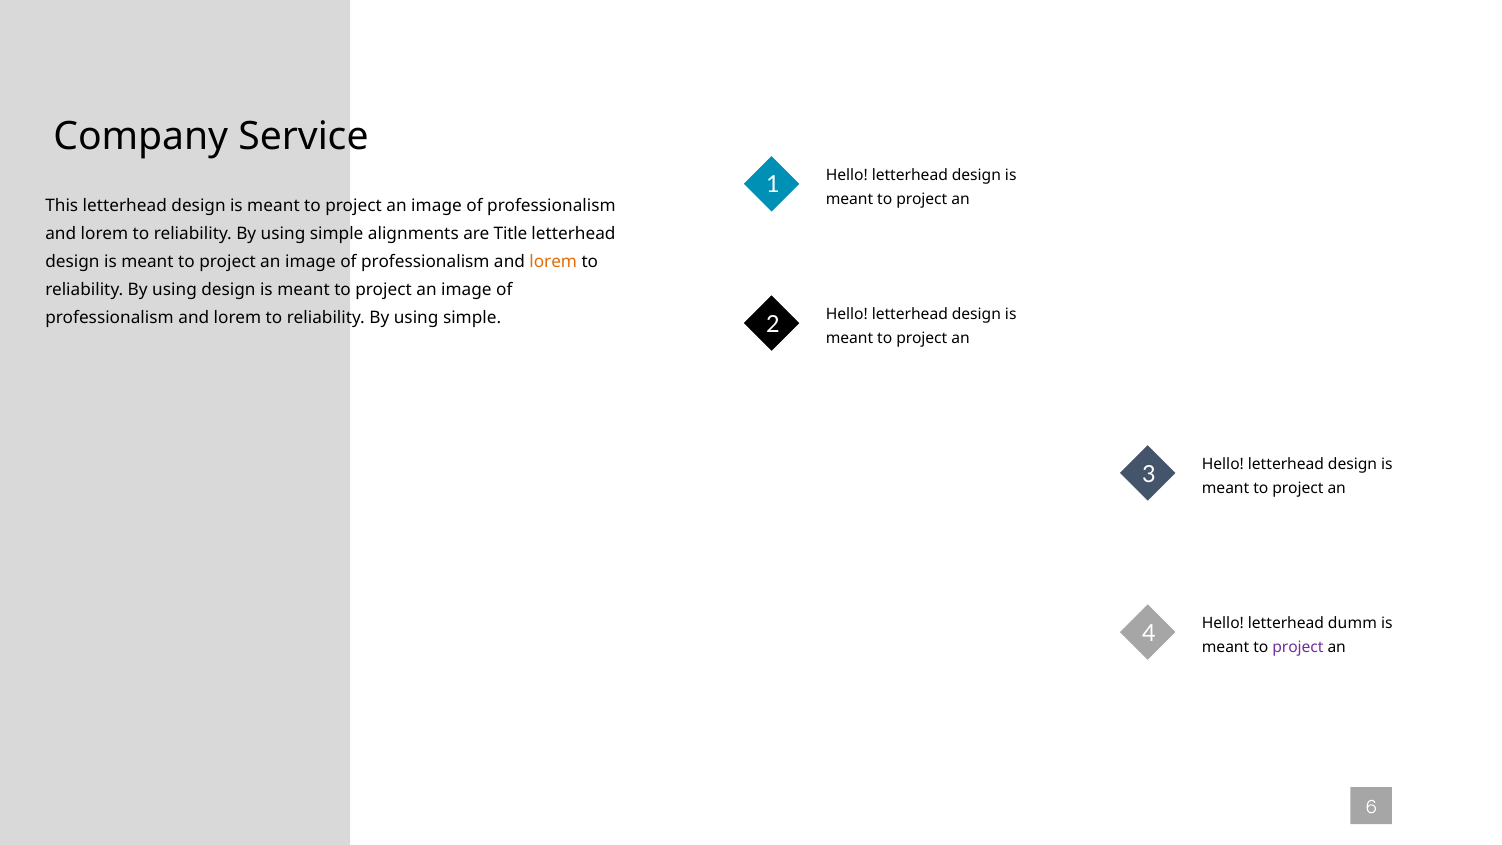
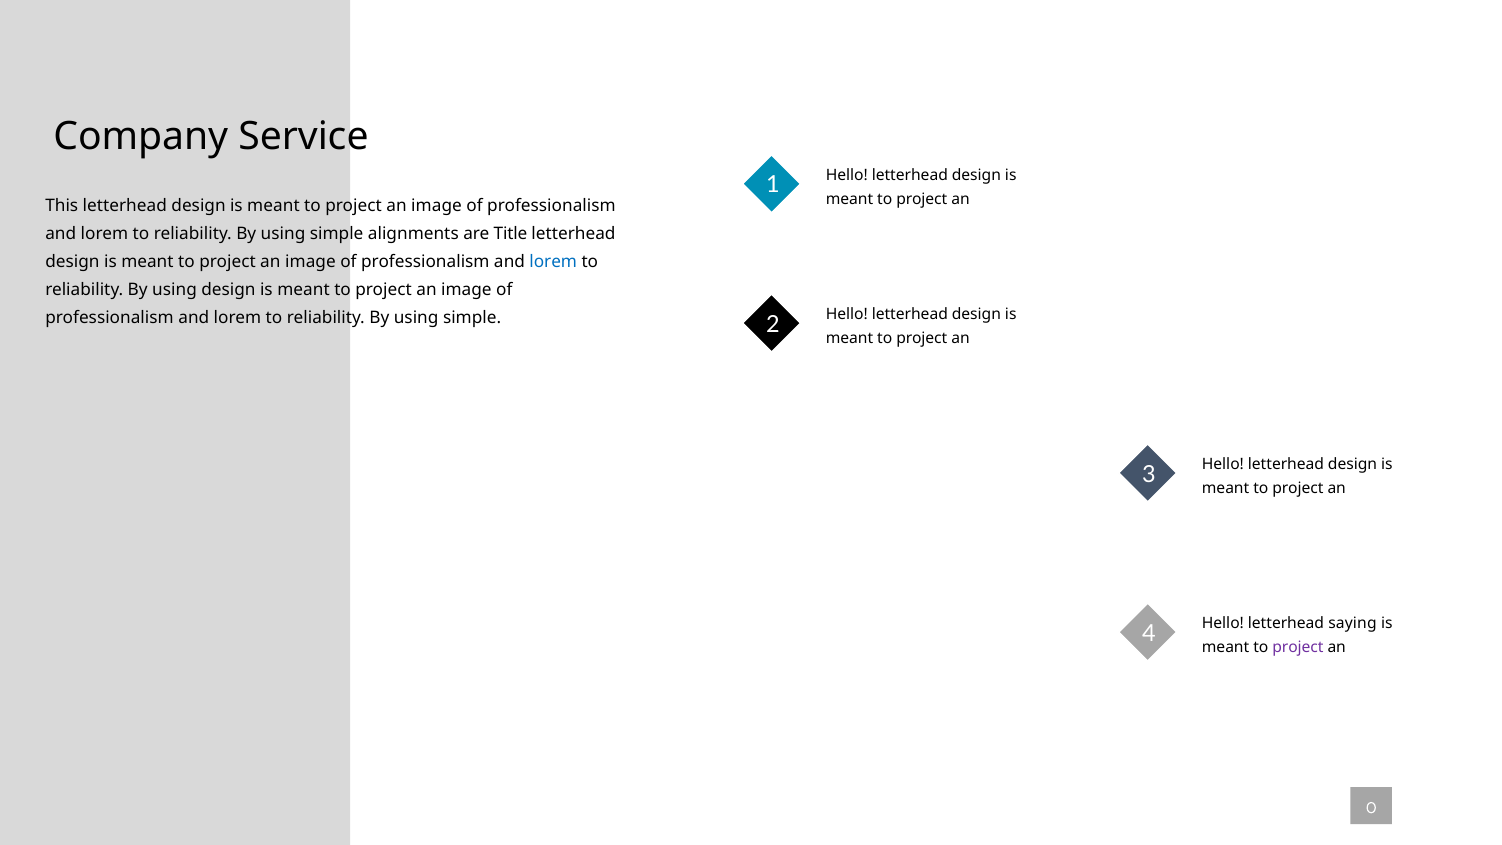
lorem at (553, 262) colour: orange -> blue
dumm: dumm -> saying
6: 6 -> 0
